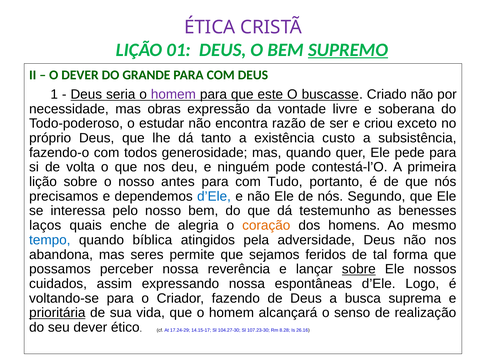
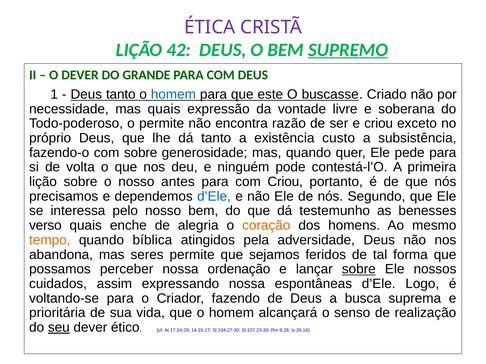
01: 01 -> 42
Deus seria: seria -> tanto
homem at (173, 95) colour: purple -> blue
mas obras: obras -> quais
o estudar: estudar -> permite
com todos: todos -> sobre
com Tudo: Tudo -> Criou
laços: laços -> verso
tempo colour: blue -> orange
reverência: reverência -> ordenação
prioritária underline: present -> none
seu underline: none -> present
